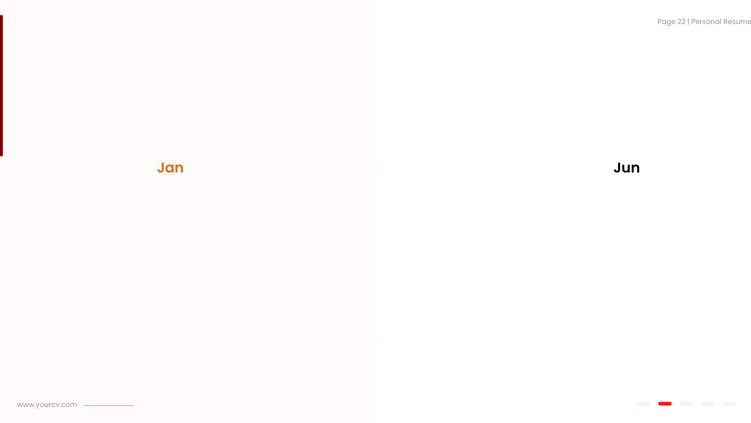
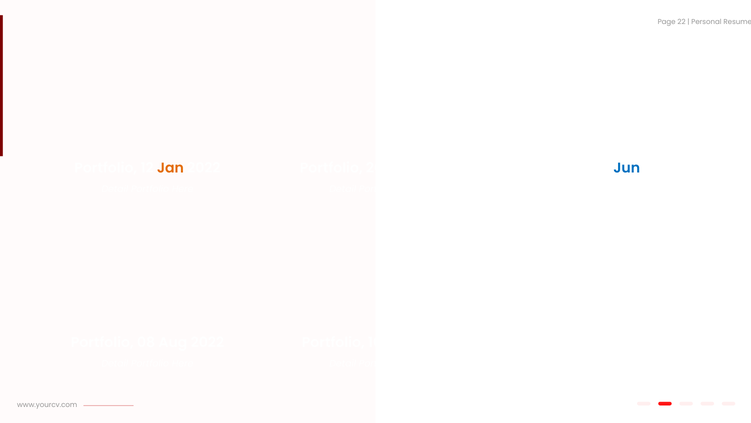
Jun colour: black -> blue
